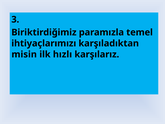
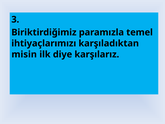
hızlı: hızlı -> diye
